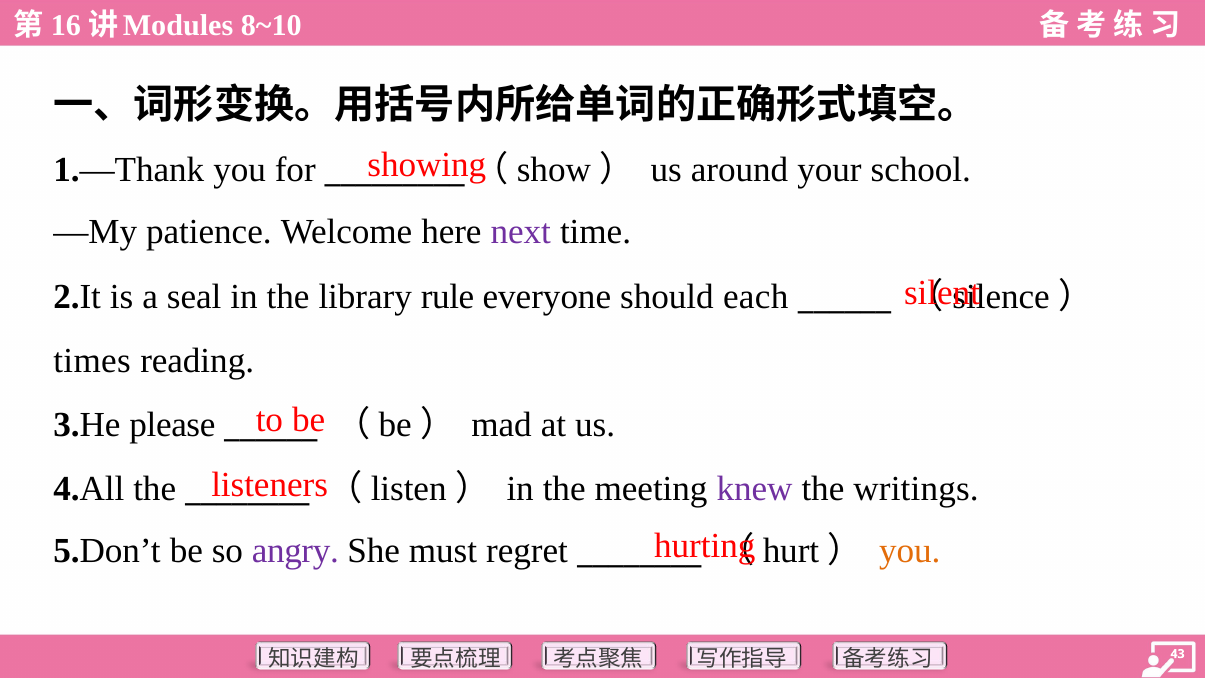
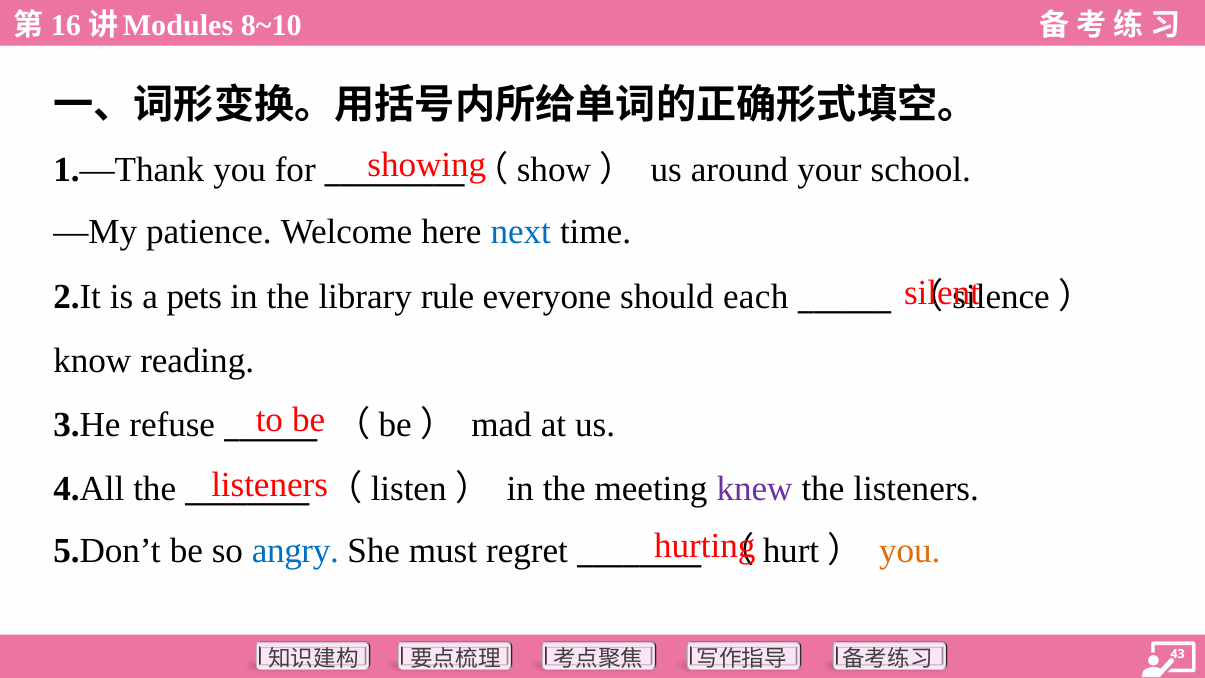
next colour: purple -> blue
seal: seal -> pets
times: times -> know
please: please -> refuse
the writings: writings -> listeners
angry colour: purple -> blue
